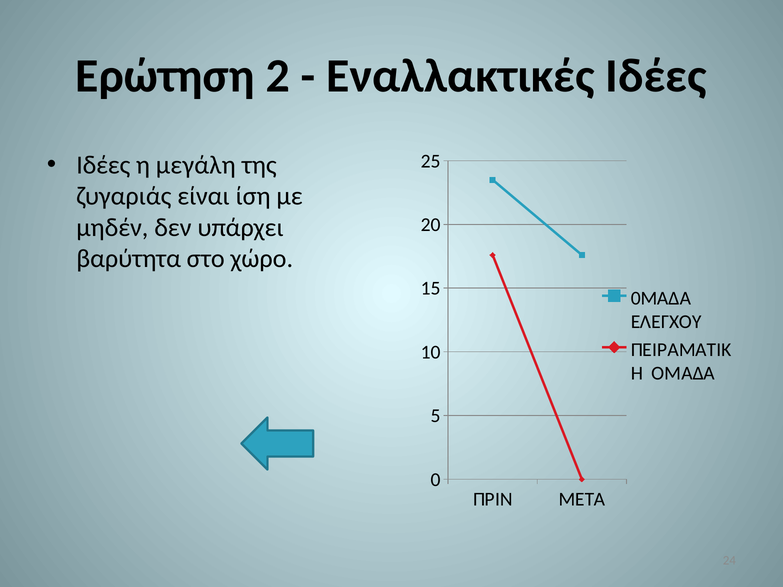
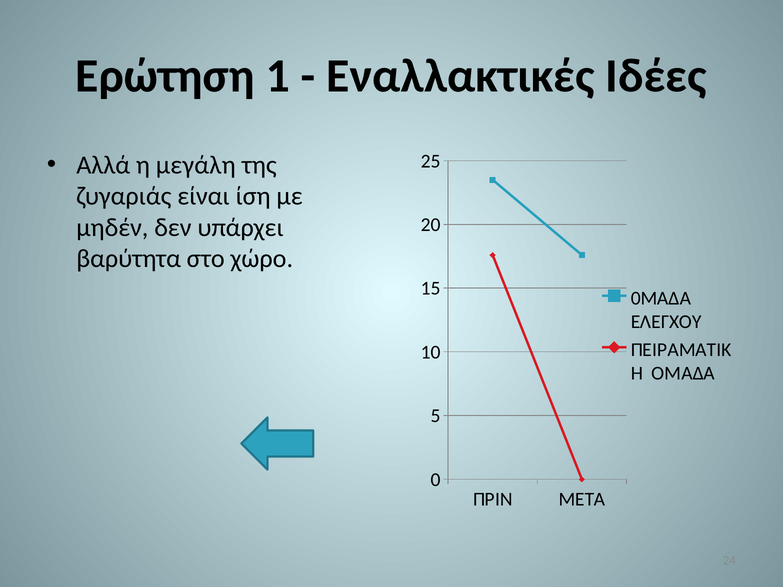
2: 2 -> 1
Ιδέες at (103, 165): Ιδέες -> Αλλά
